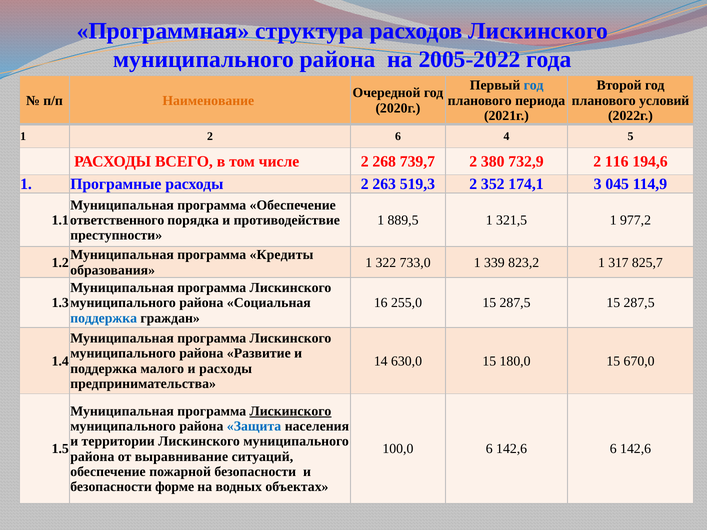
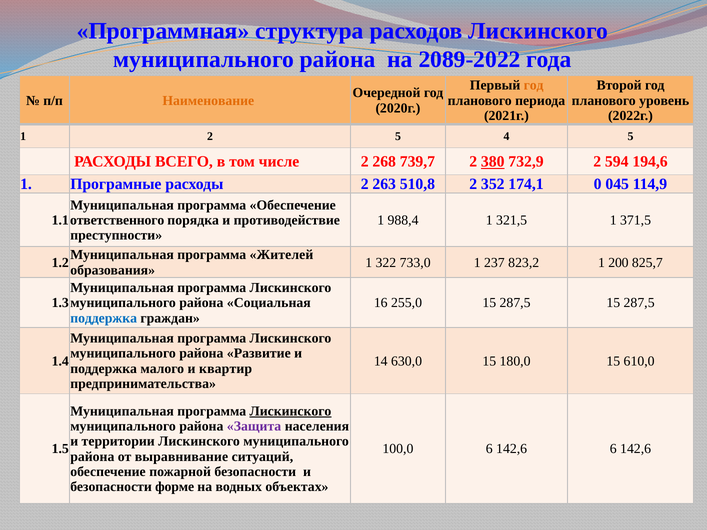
2005-2022: 2005-2022 -> 2089-2022
год at (534, 85) colour: blue -> orange
условий: условий -> уровень
2 6: 6 -> 5
380 underline: none -> present
116: 116 -> 594
519,3: 519,3 -> 510,8
3: 3 -> 0
889,5: 889,5 -> 988,4
977,2: 977,2 -> 371,5
Кредиты: Кредиты -> Жителей
339: 339 -> 237
317: 317 -> 200
670,0: 670,0 -> 610,0
и расходы: расходы -> квартир
Защита colour: blue -> purple
